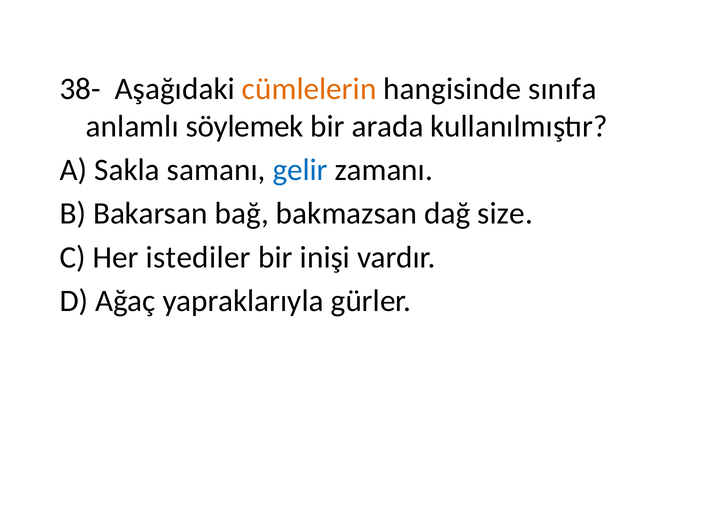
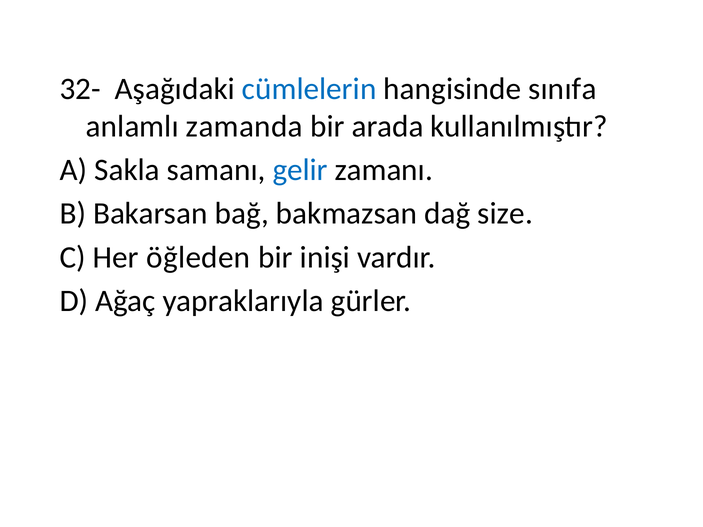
38-: 38- -> 32-
cümlelerin colour: orange -> blue
söylemek: söylemek -> zamanda
istediler: istediler -> öğleden
